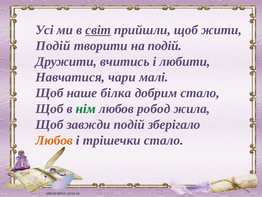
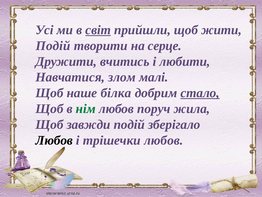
на подій: подій -> серце
чари: чари -> злом
стало at (200, 93) underline: none -> present
робод: робод -> поруч
Любов at (54, 140) colour: orange -> black
трішечки стало: стало -> любов
